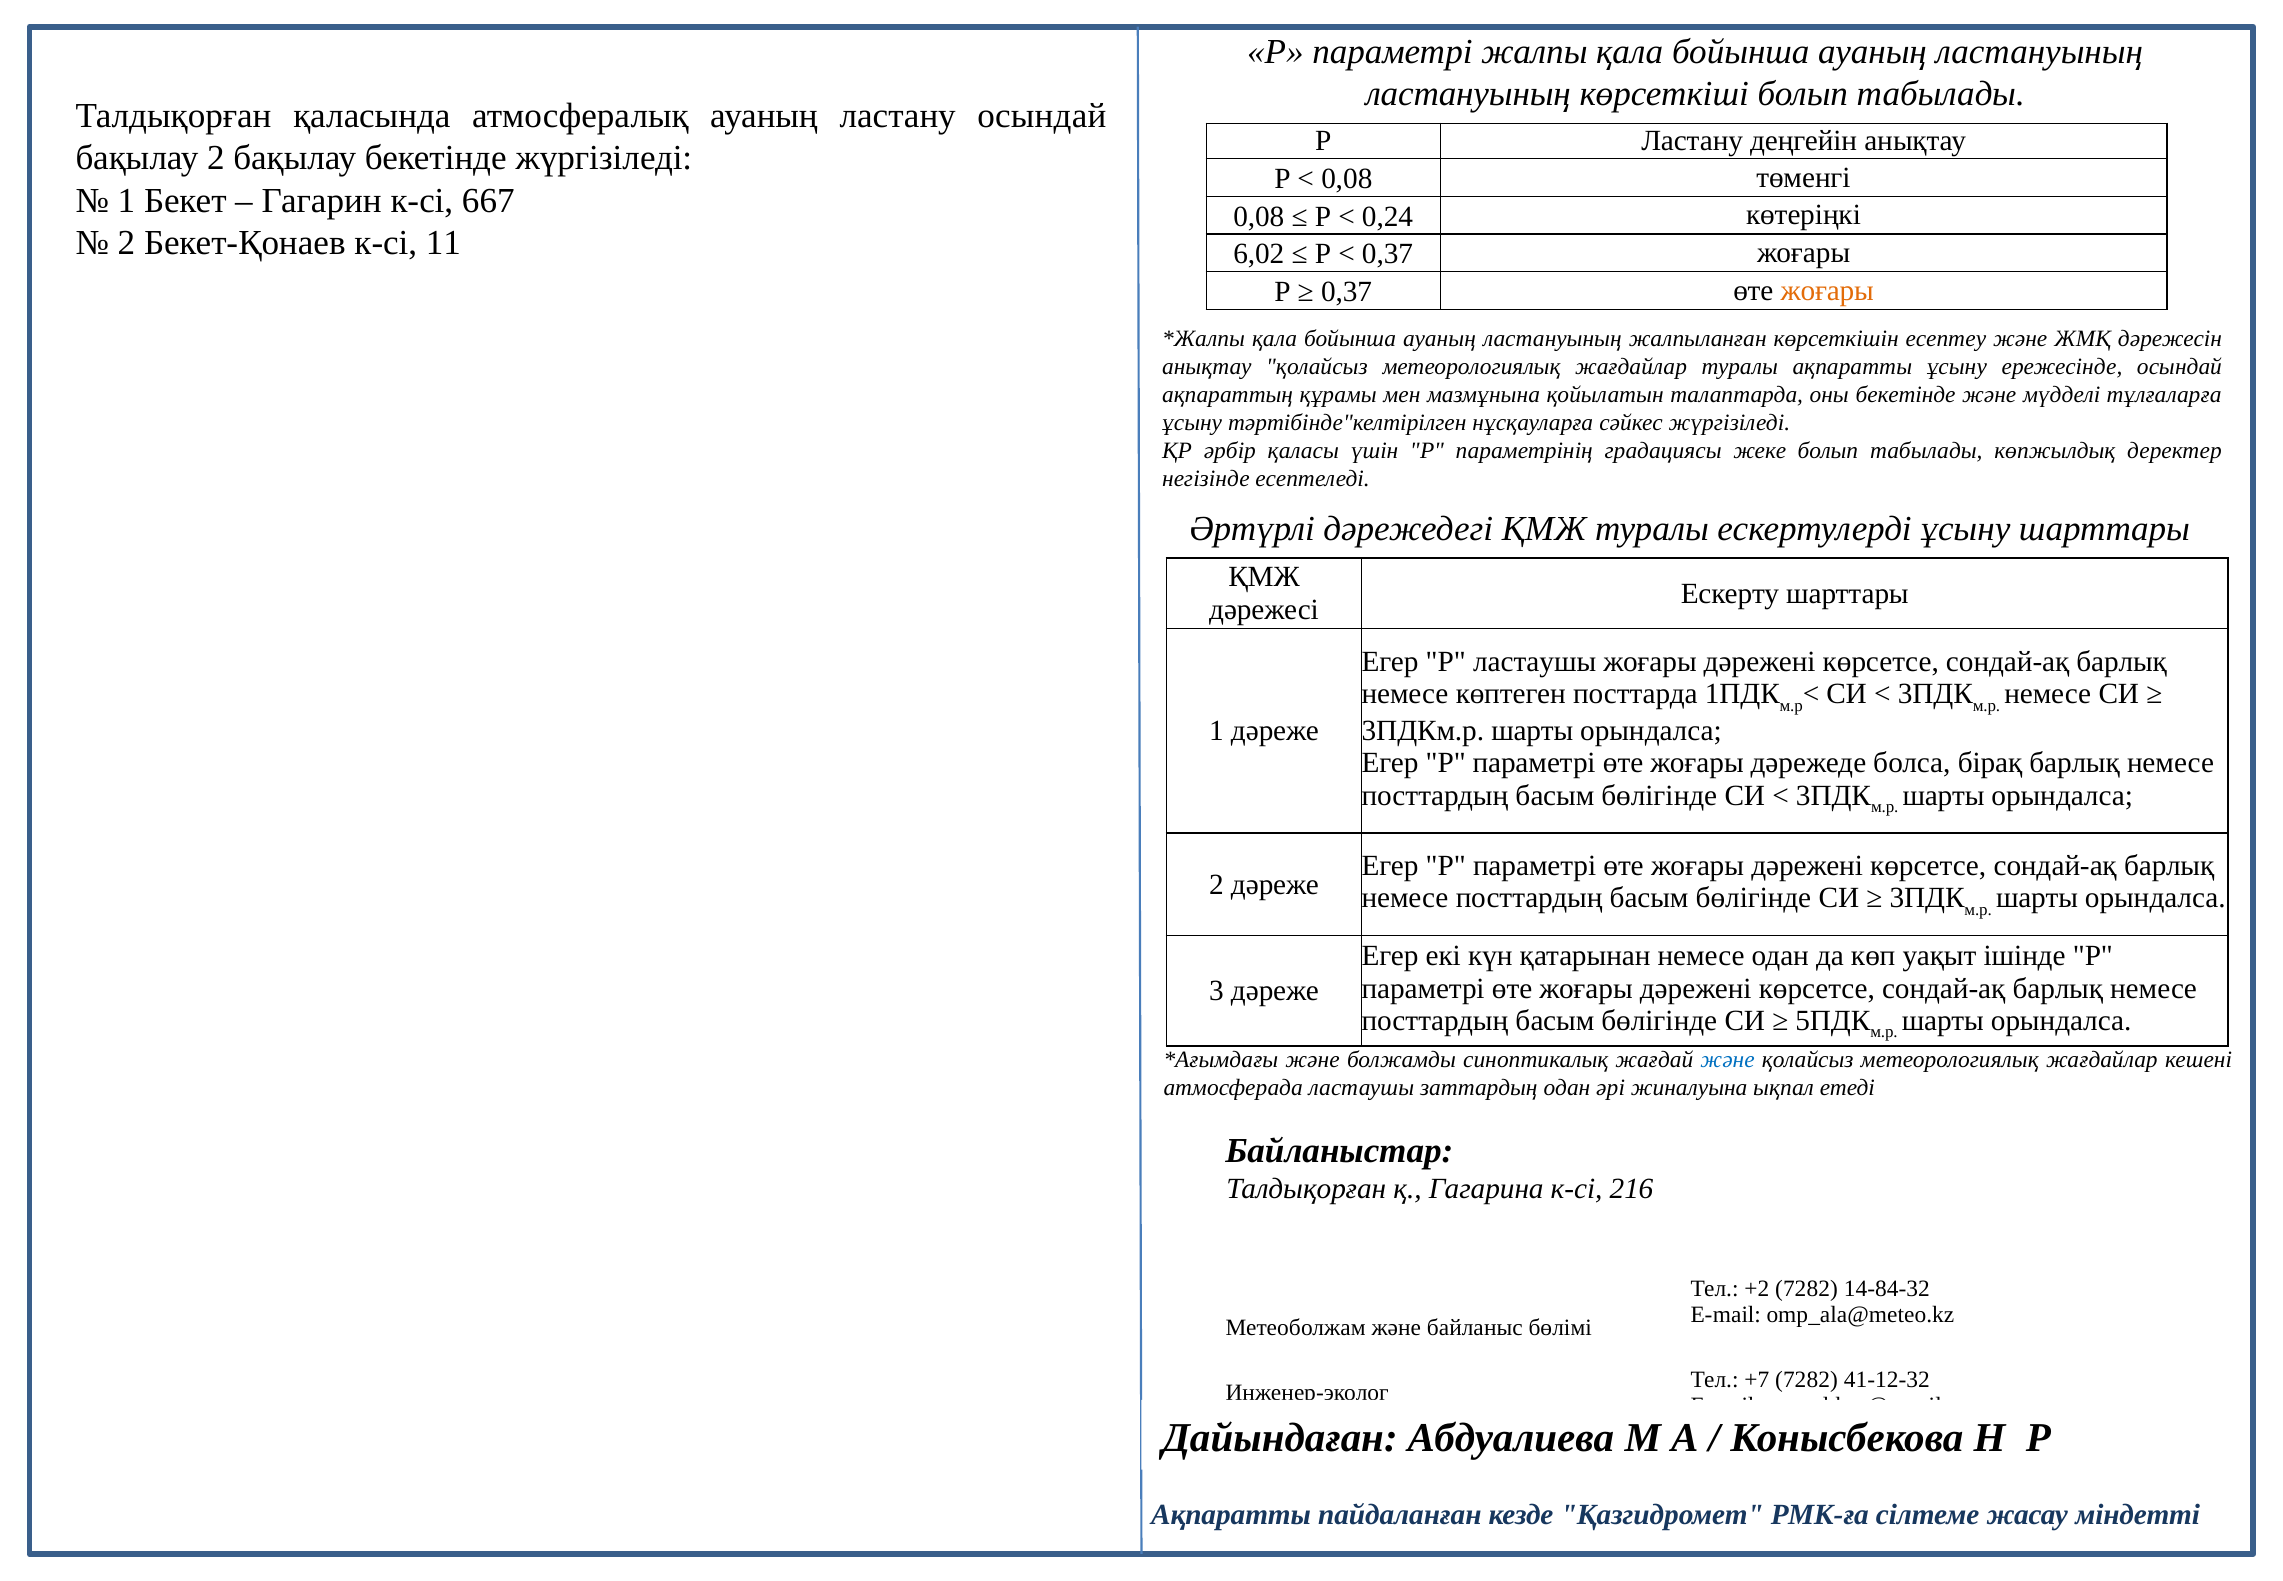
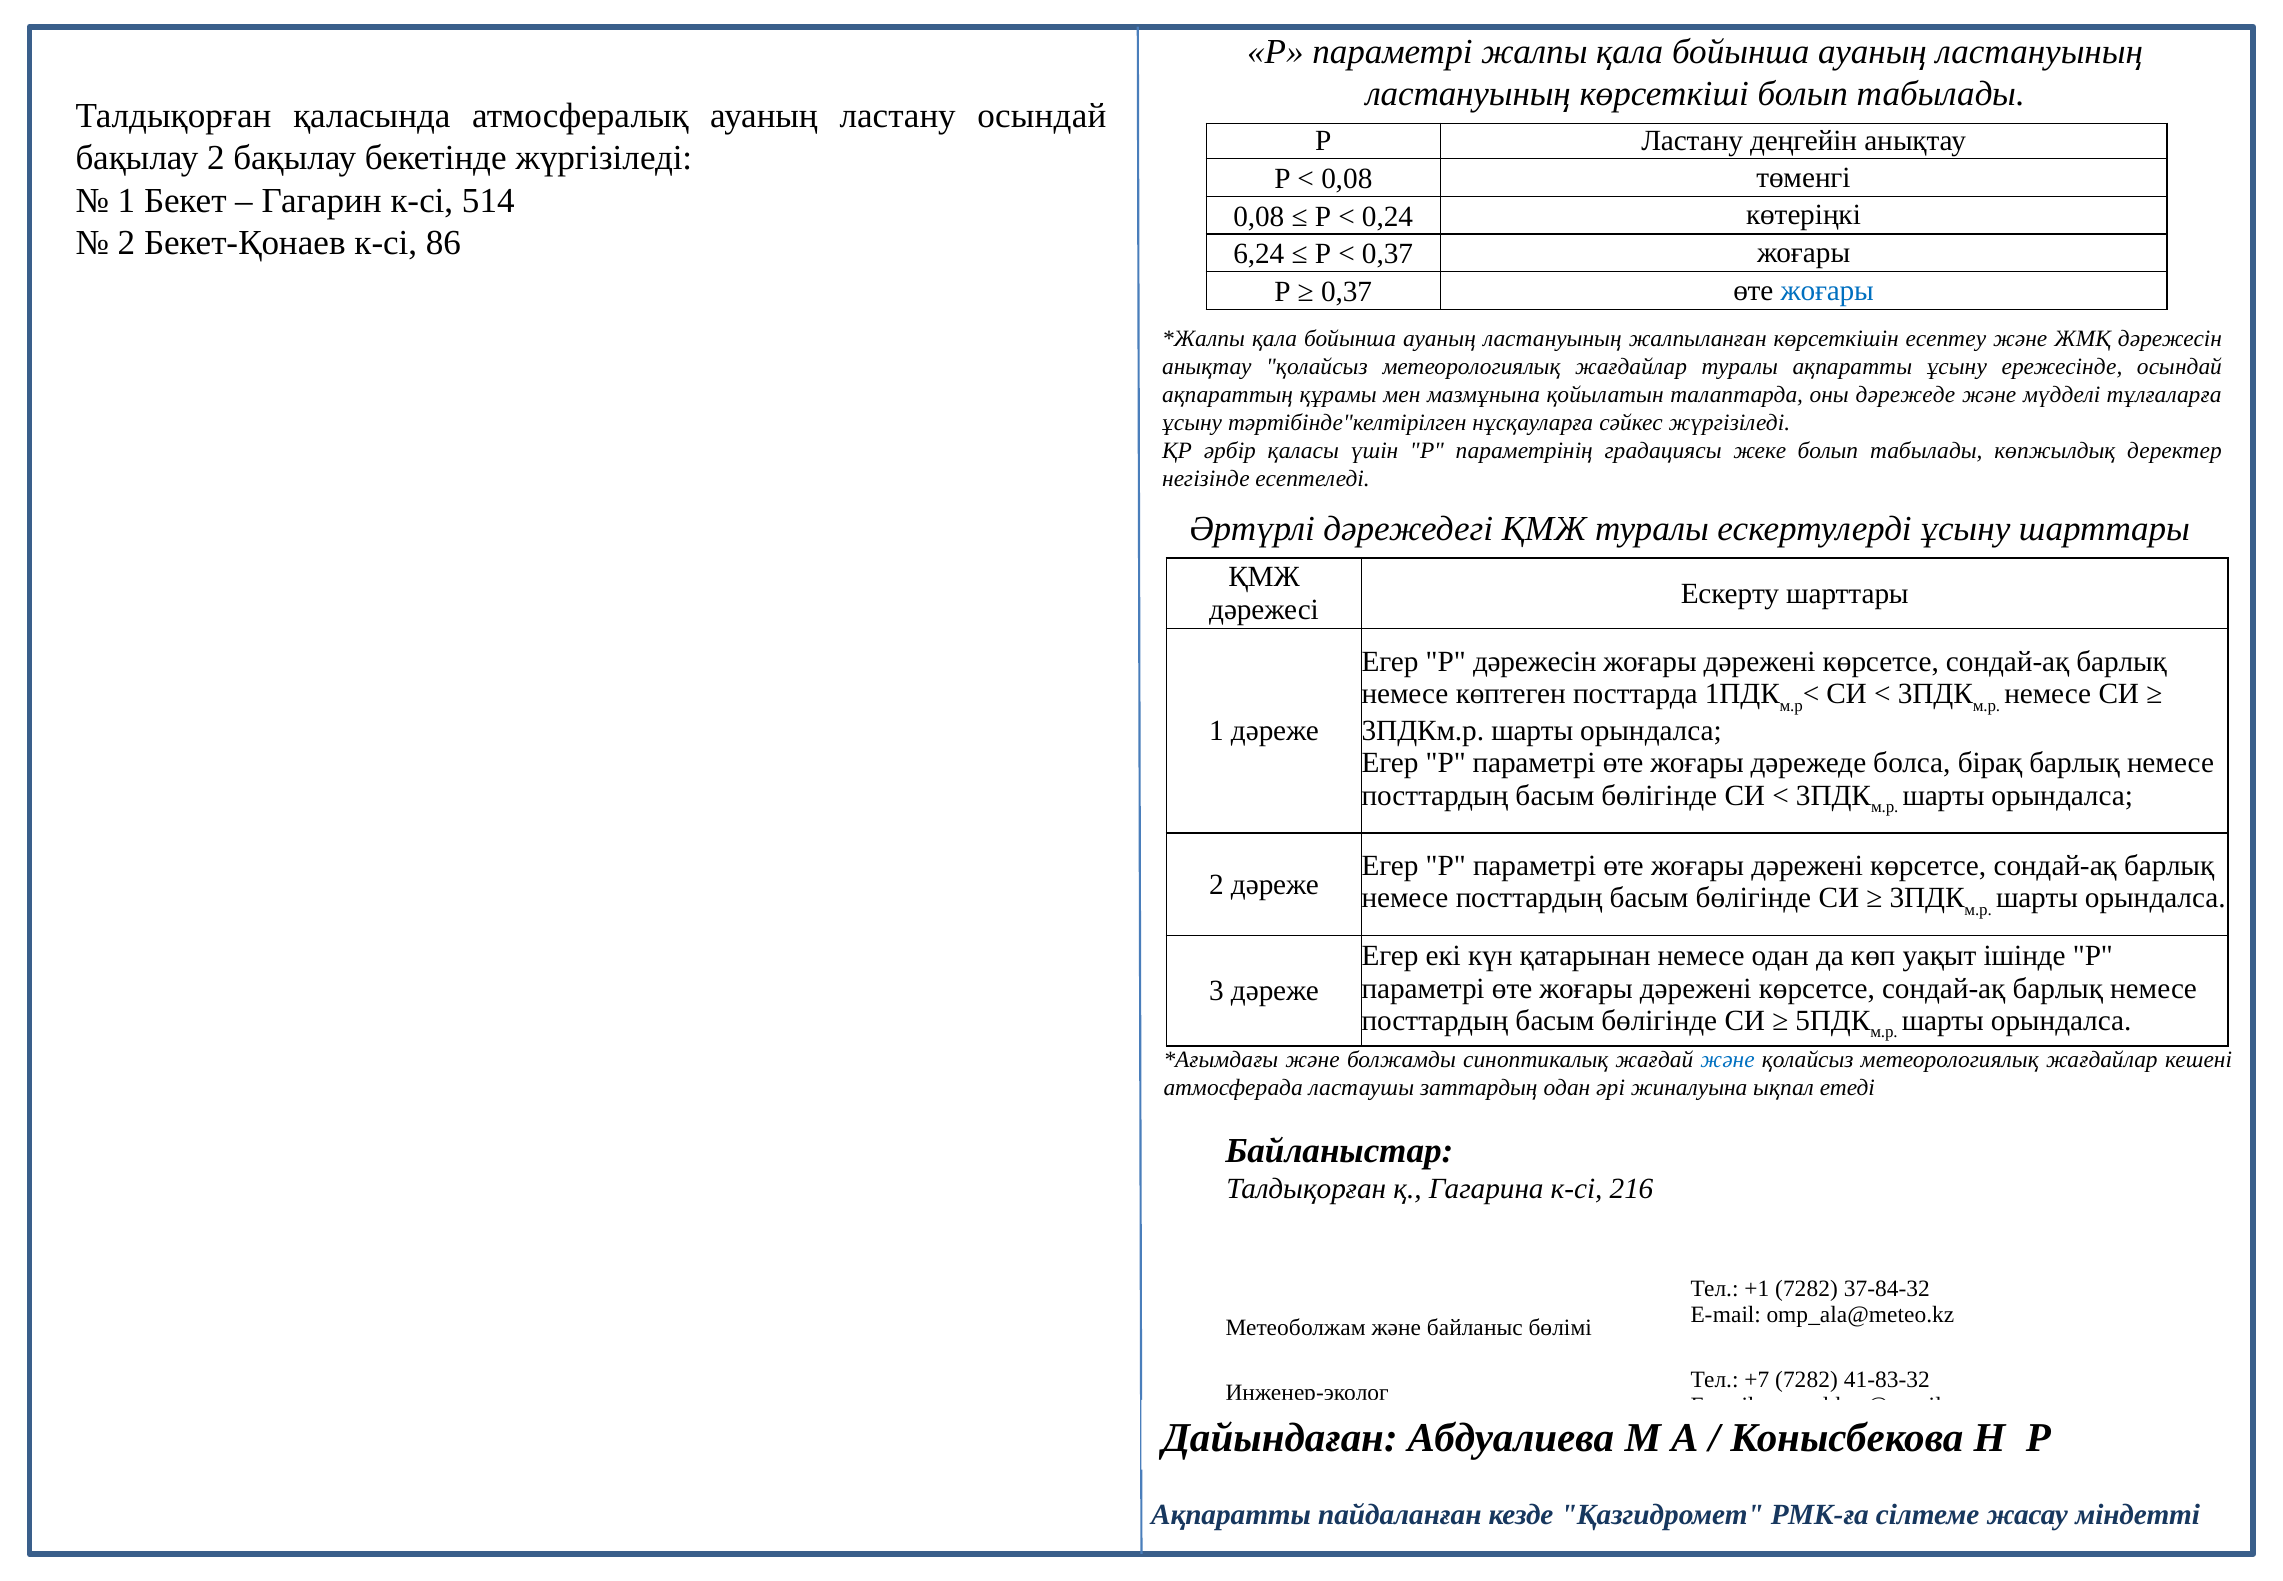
667: 667 -> 514
11: 11 -> 86
6,02: 6,02 -> 6,24
жоғары at (1827, 291) colour: orange -> blue
оны бекетінде: бекетінде -> дәрежеде
Р ластаушы: ластаушы -> дәрежесін
+2: +2 -> +1
14-84-32: 14-84-32 -> 37-84-32
41-12-32: 41-12-32 -> 41-83-32
